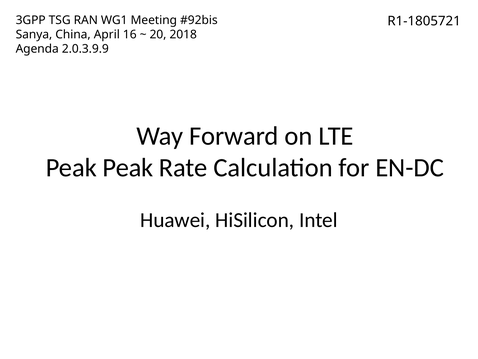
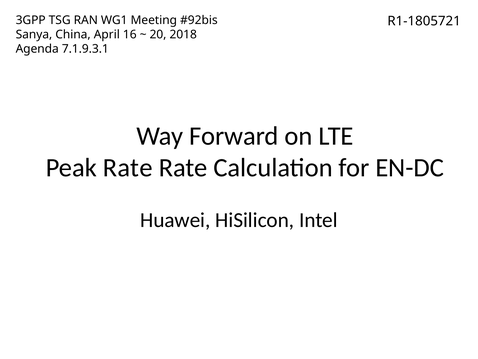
2.0.3.9.9: 2.0.3.9.9 -> 7.1.9.3.1
Peak Peak: Peak -> Rate
